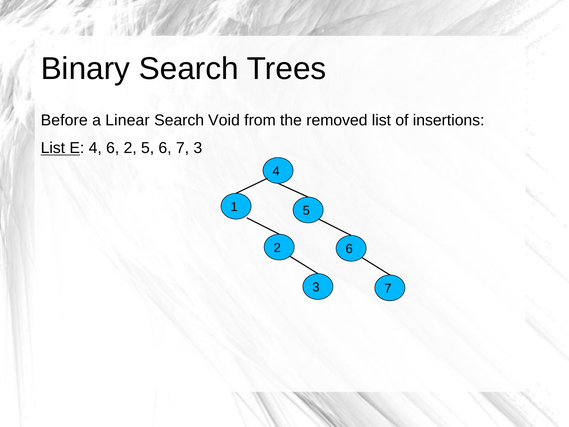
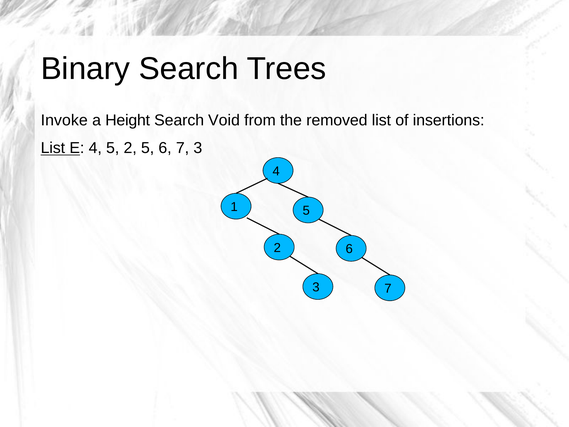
Before: Before -> Invoke
Linear: Linear -> Height
E 4 6: 6 -> 5
